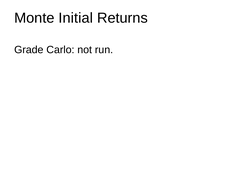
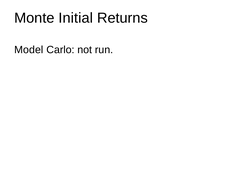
Grade: Grade -> Model
